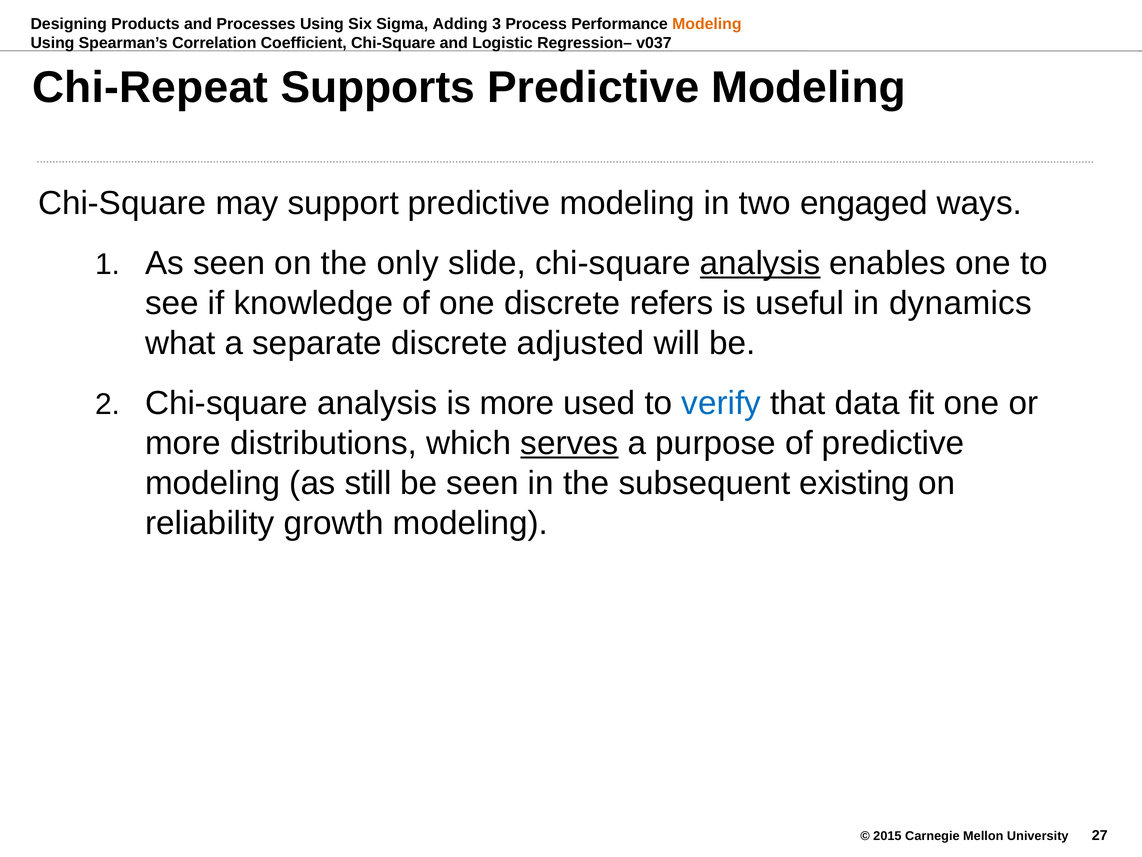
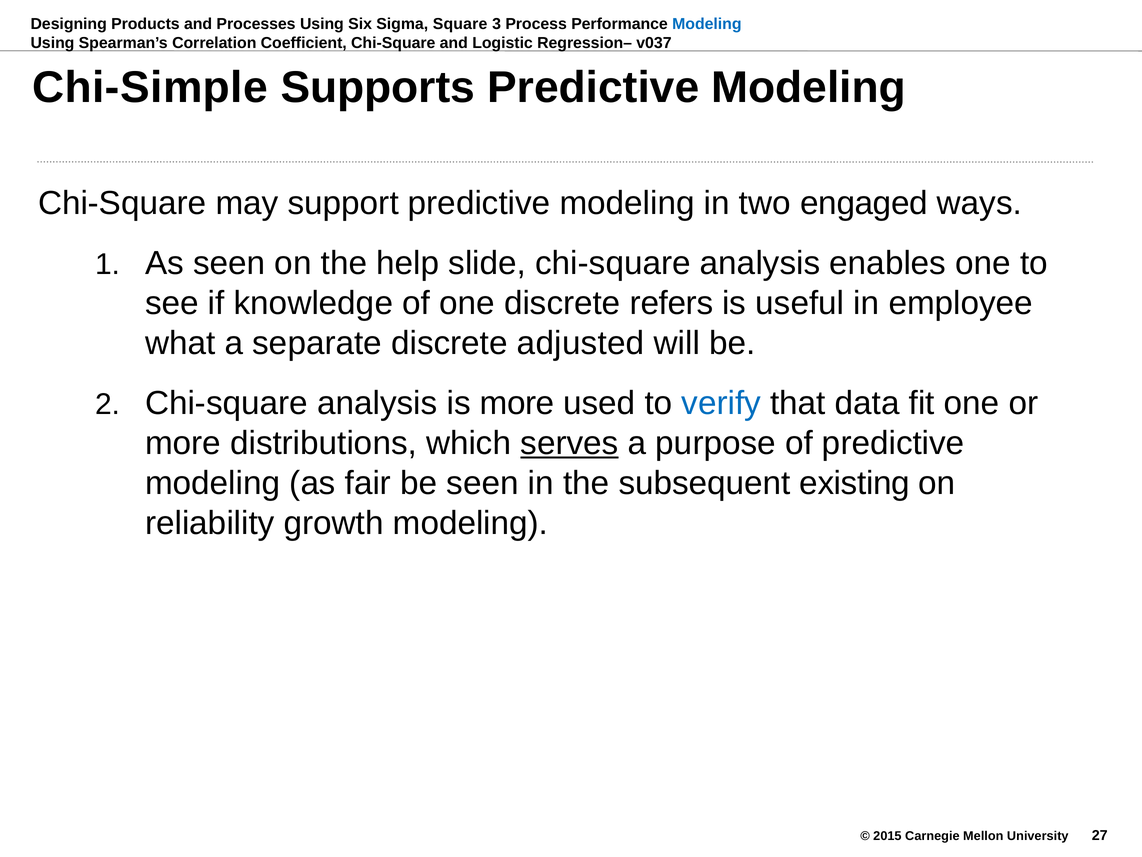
Adding: Adding -> Square
Modeling at (707, 24) colour: orange -> blue
Chi-Repeat: Chi-Repeat -> Chi-Simple
only: only -> help
analysis at (760, 263) underline: present -> none
dynamics: dynamics -> employee
still: still -> fair
